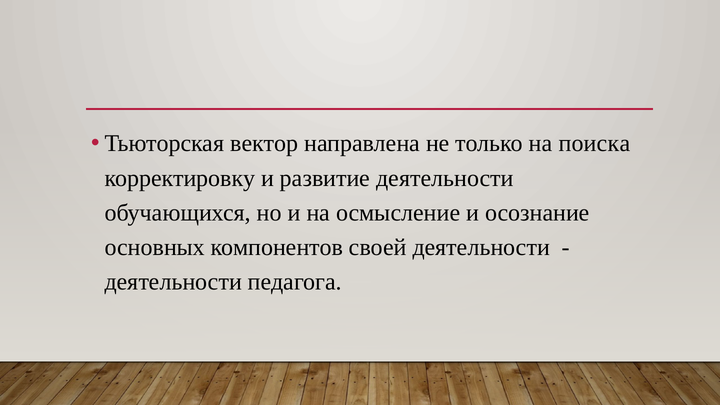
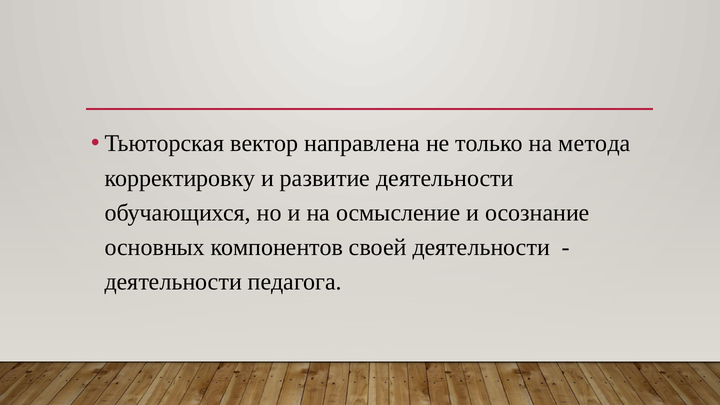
поиска: поиска -> метода
